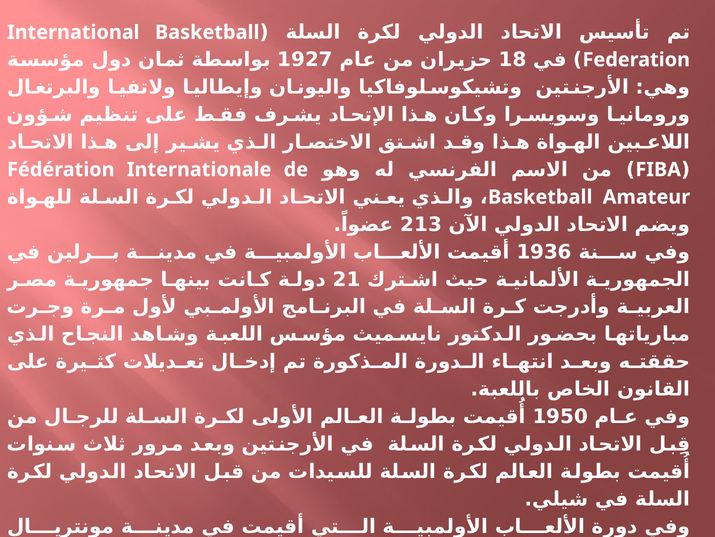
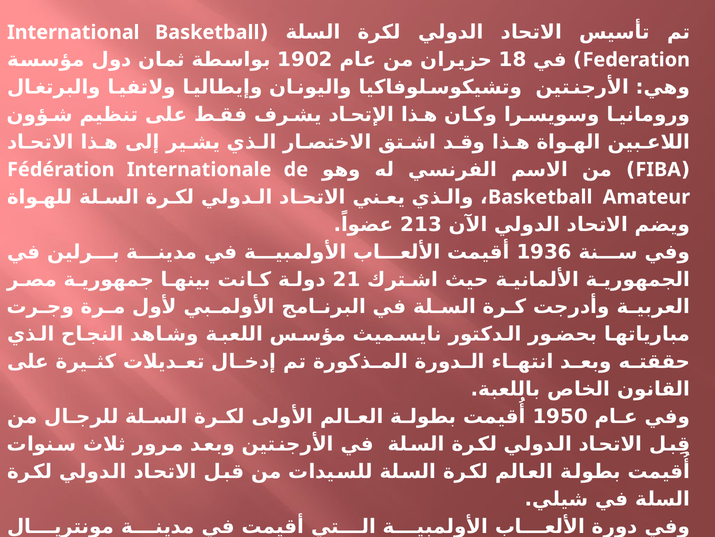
1927: 1927 -> 1902
